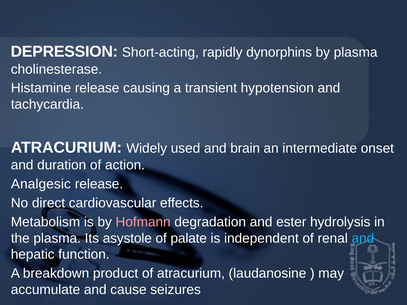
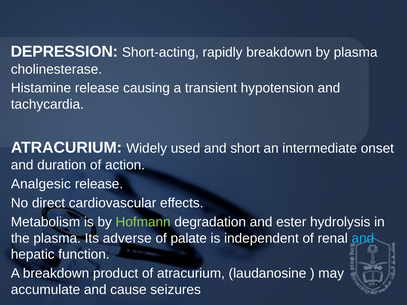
rapidly dynorphins: dynorphins -> breakdown
brain: brain -> short
Hofmann colour: pink -> light green
asystole: asystole -> adverse
